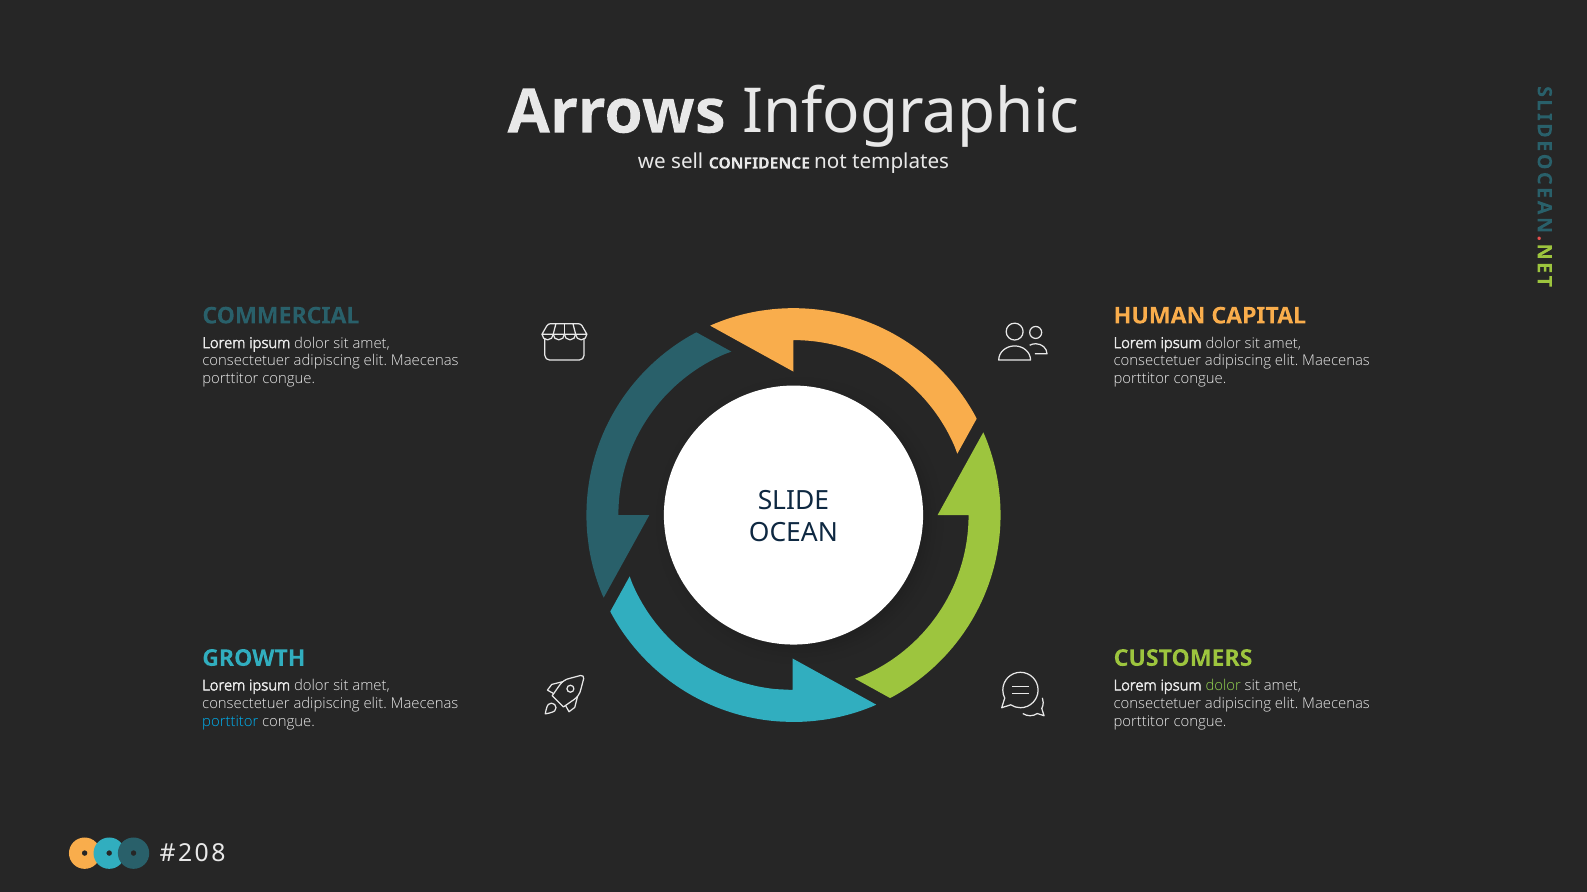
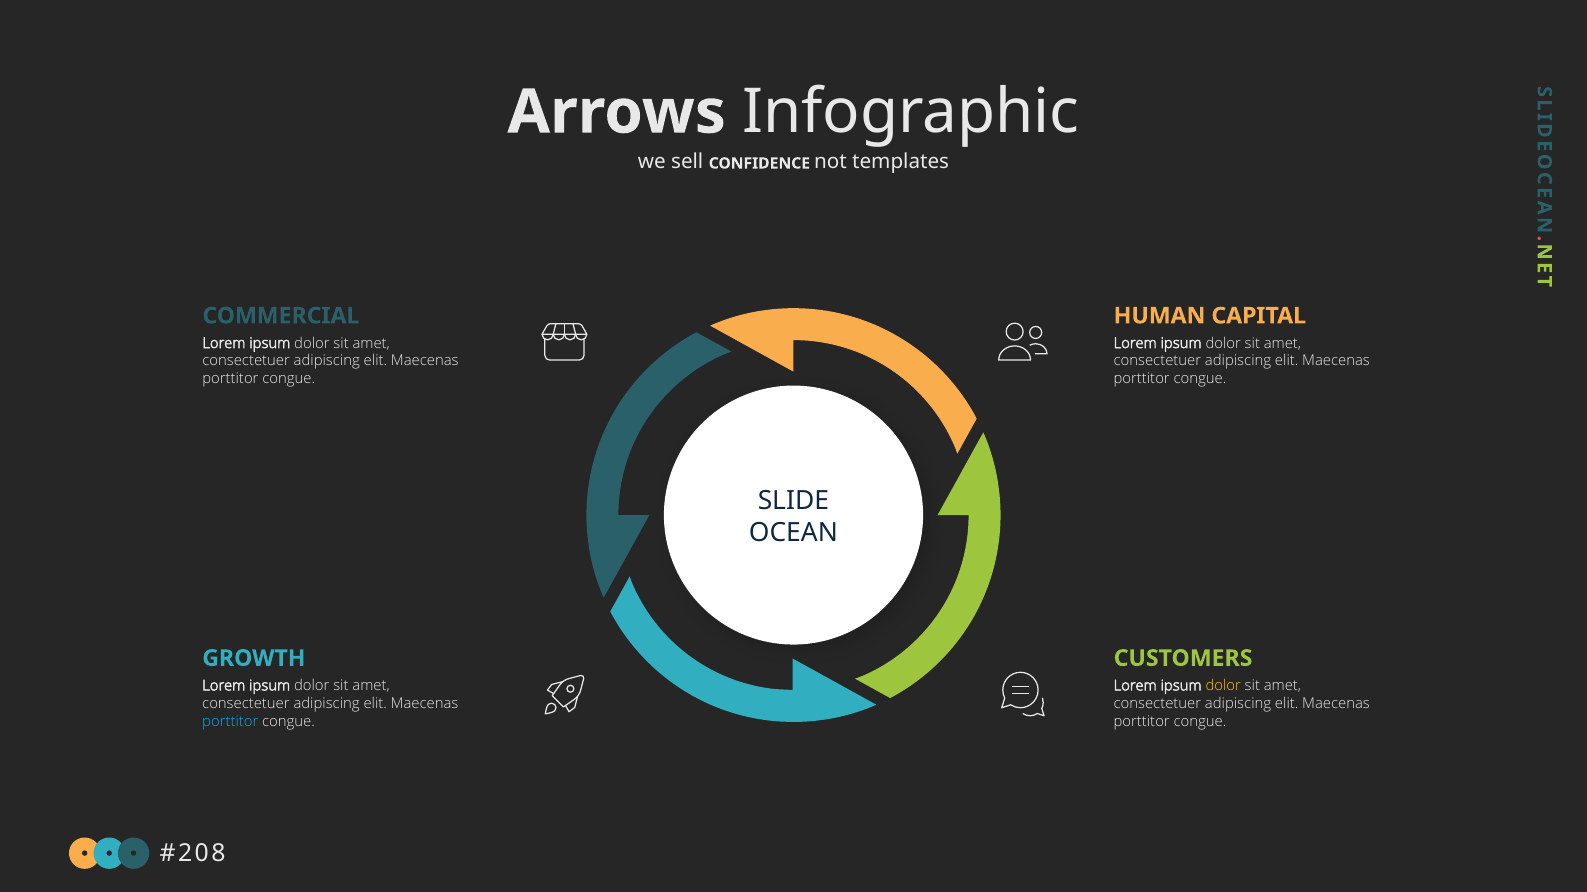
dolor at (1223, 686) colour: light green -> yellow
